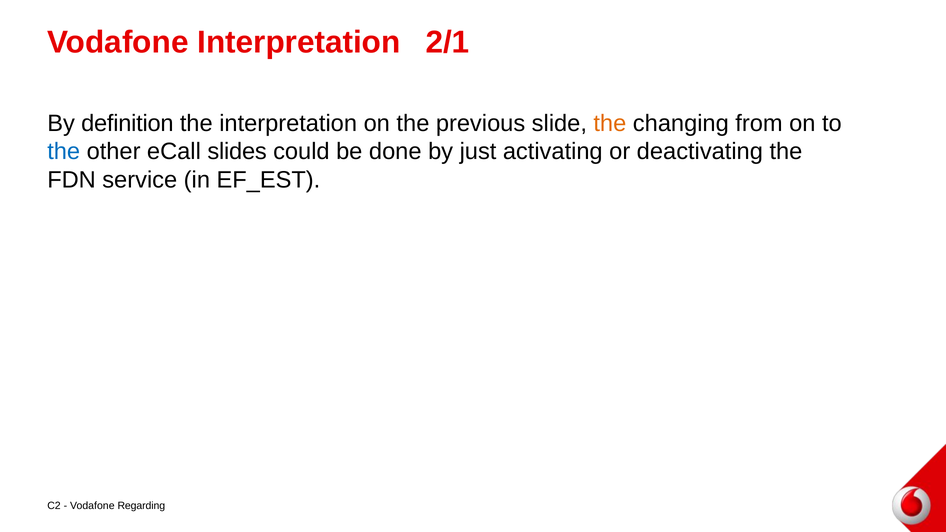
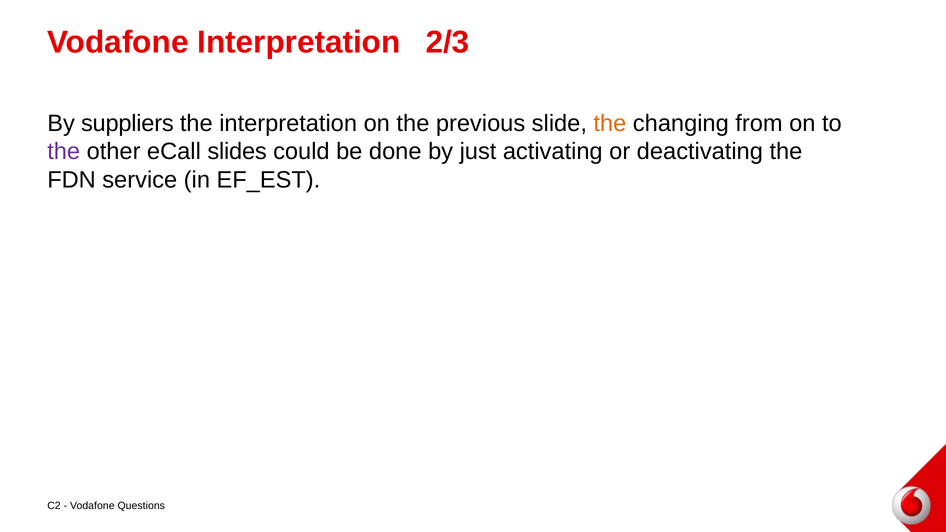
2/1: 2/1 -> 2/3
definition: definition -> suppliers
the at (64, 152) colour: blue -> purple
Regarding: Regarding -> Questions
